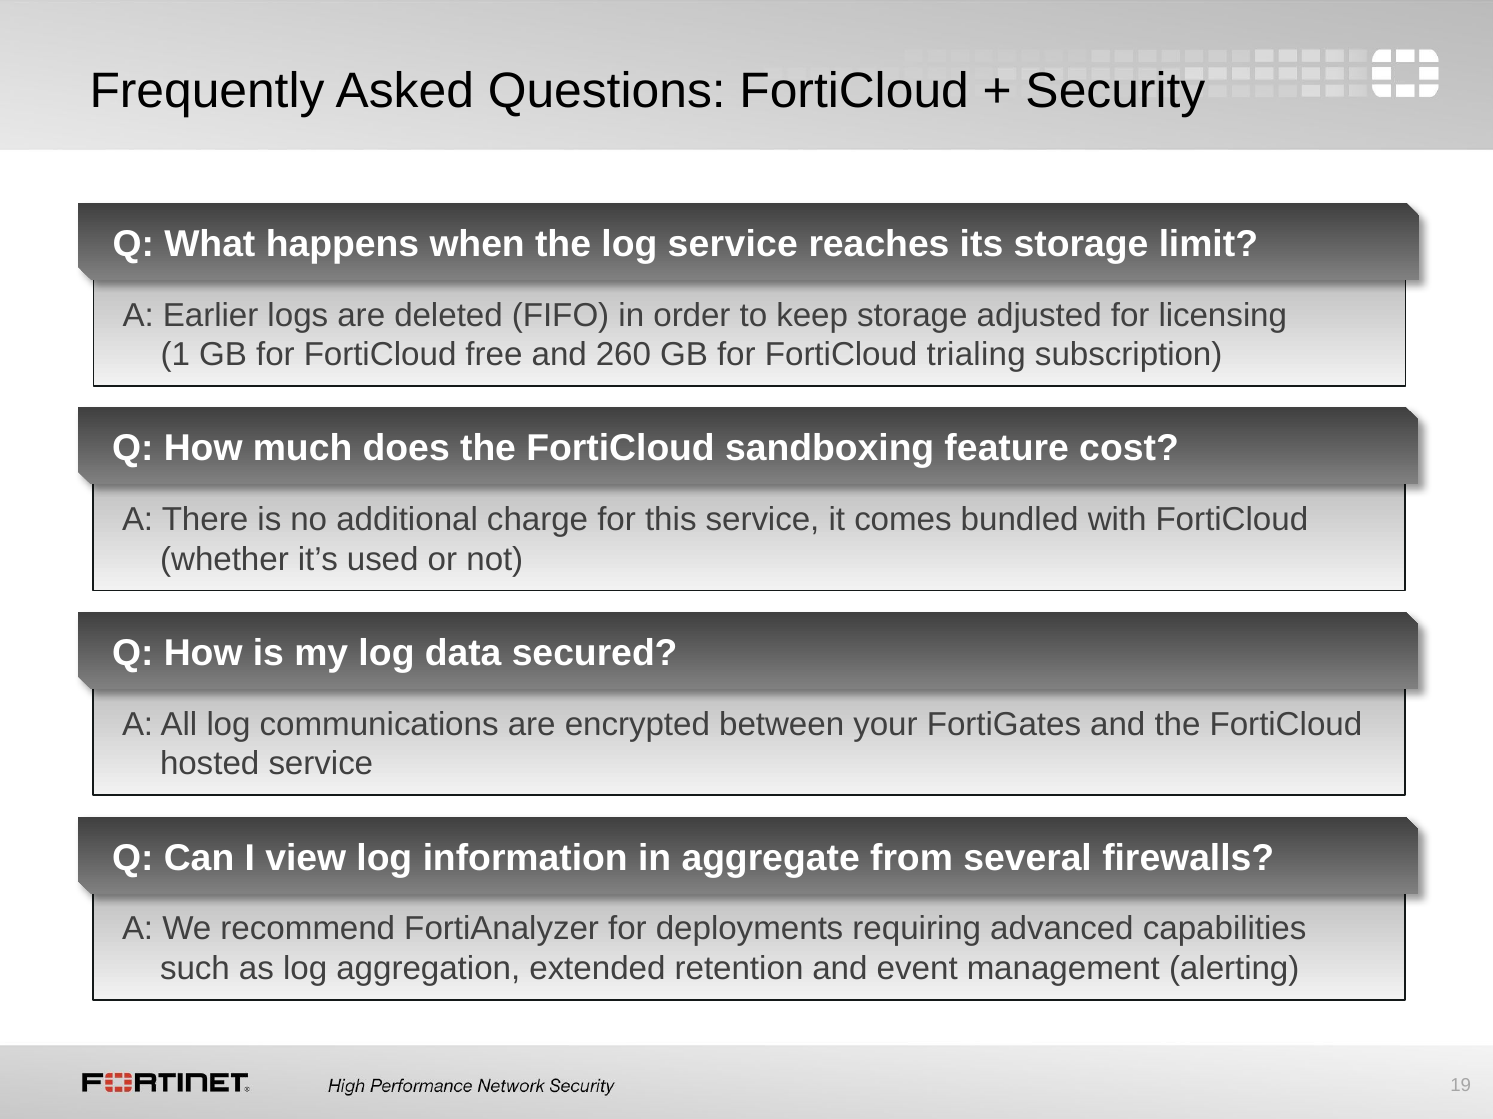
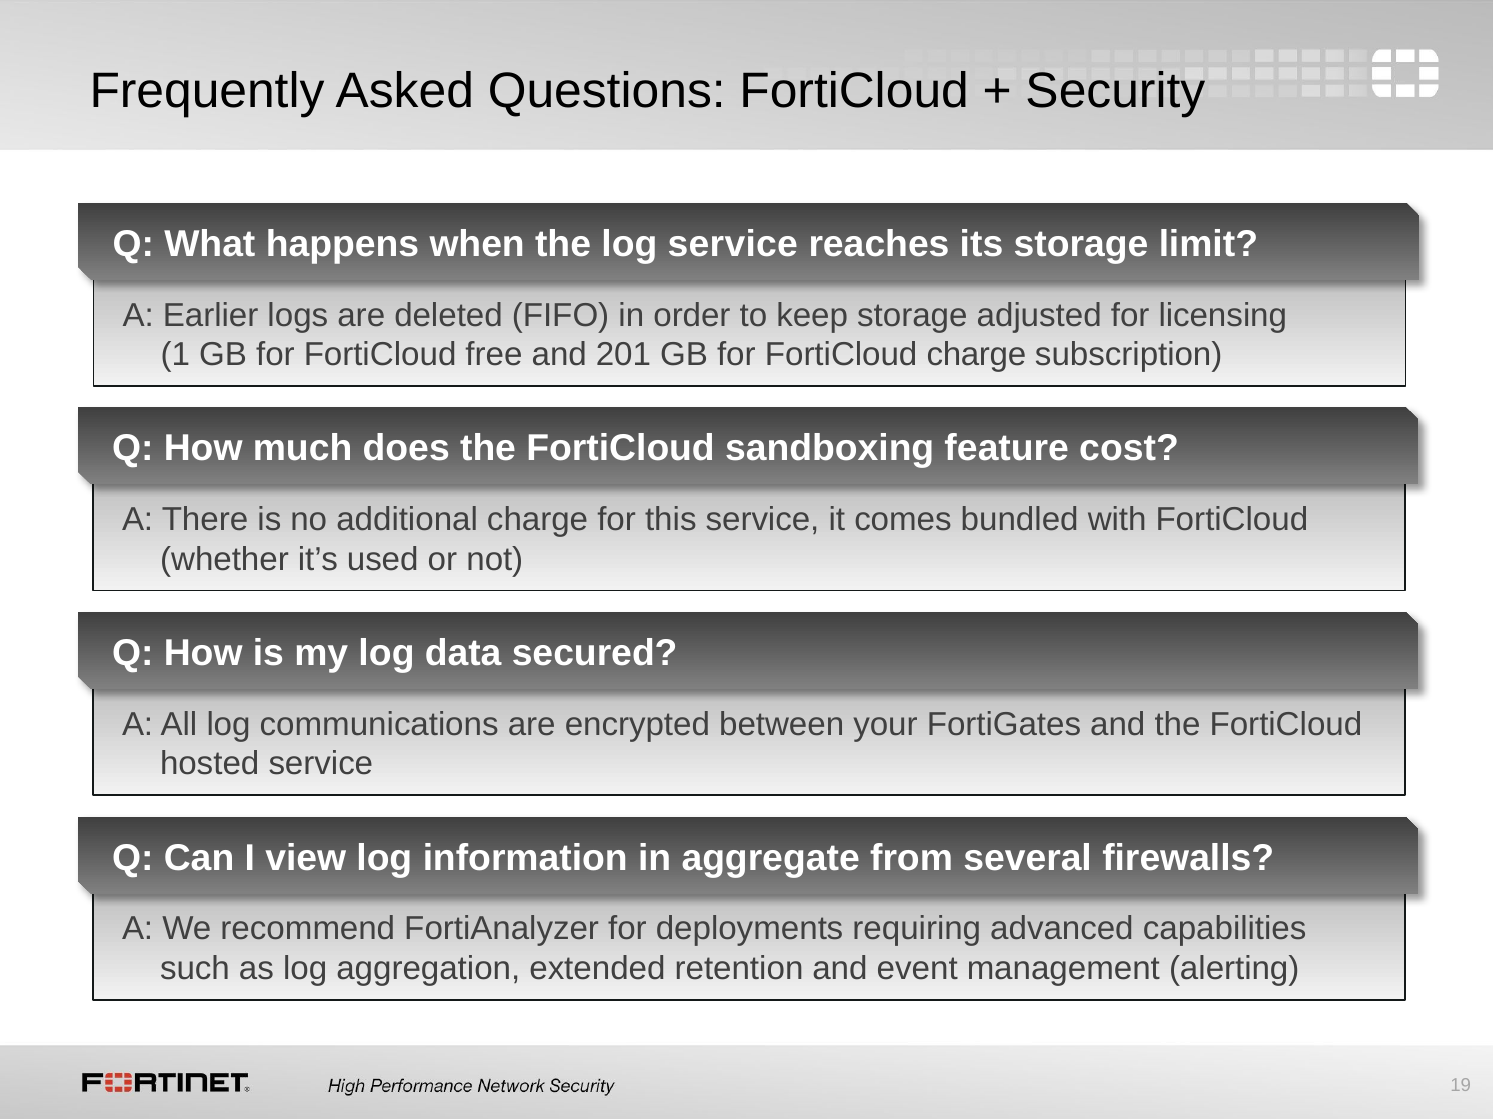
260: 260 -> 201
FortiCloud trialing: trialing -> charge
